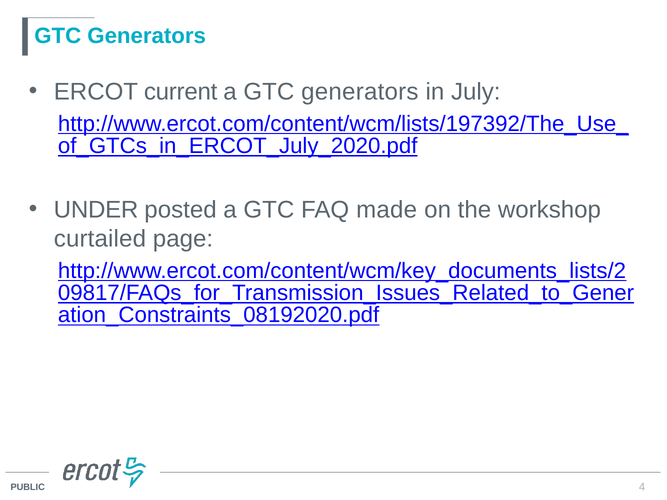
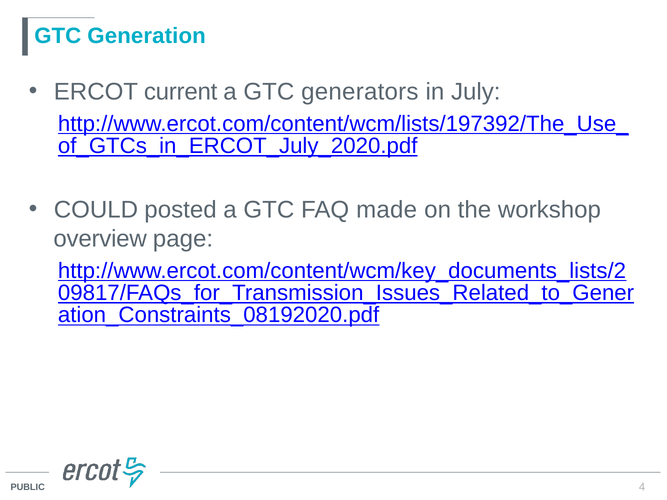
Generators at (147, 36): Generators -> Generation
UNDER: UNDER -> COULD
curtailed: curtailed -> overview
